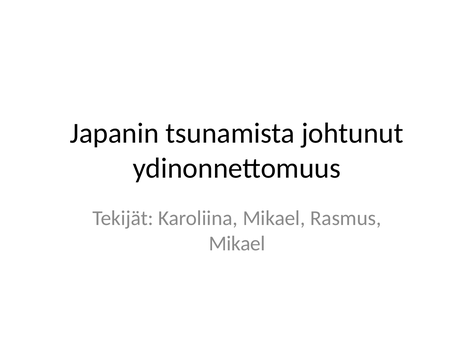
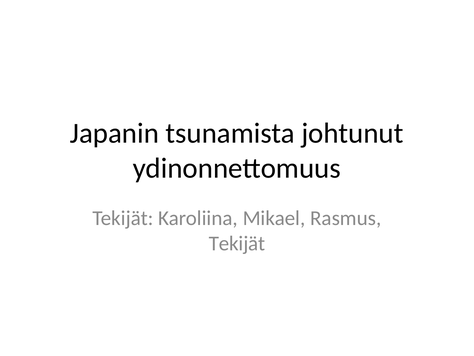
Mikael at (237, 243): Mikael -> Tekijät
